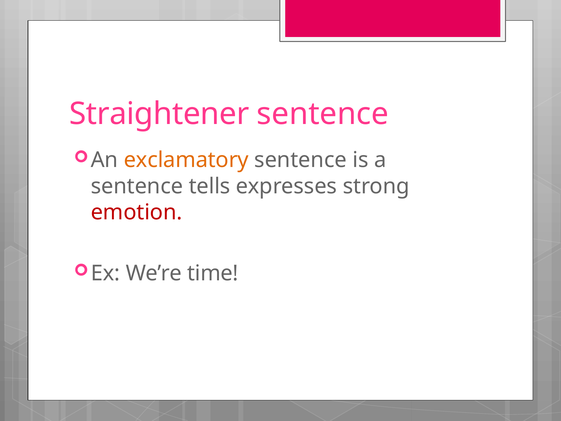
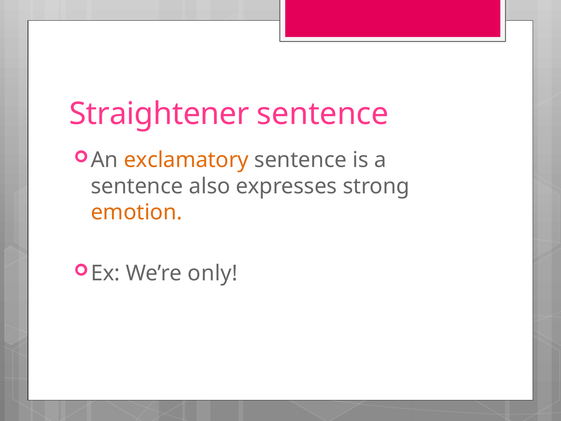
tells: tells -> also
emotion colour: red -> orange
time: time -> only
